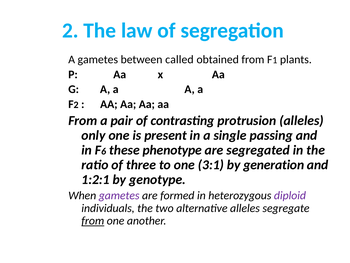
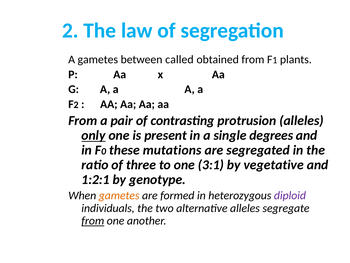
only underline: none -> present
passing: passing -> degrees
6: 6 -> 0
phenotype: phenotype -> mutations
generation: generation -> vegetative
gametes at (119, 195) colour: purple -> orange
